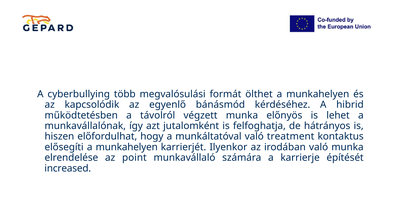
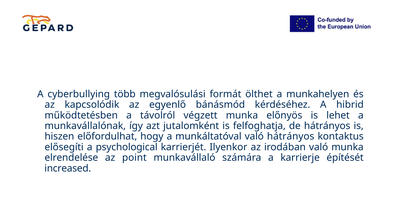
való treatment: treatment -> hátrányos
elősegíti a munkahelyen: munkahelyen -> psychological
